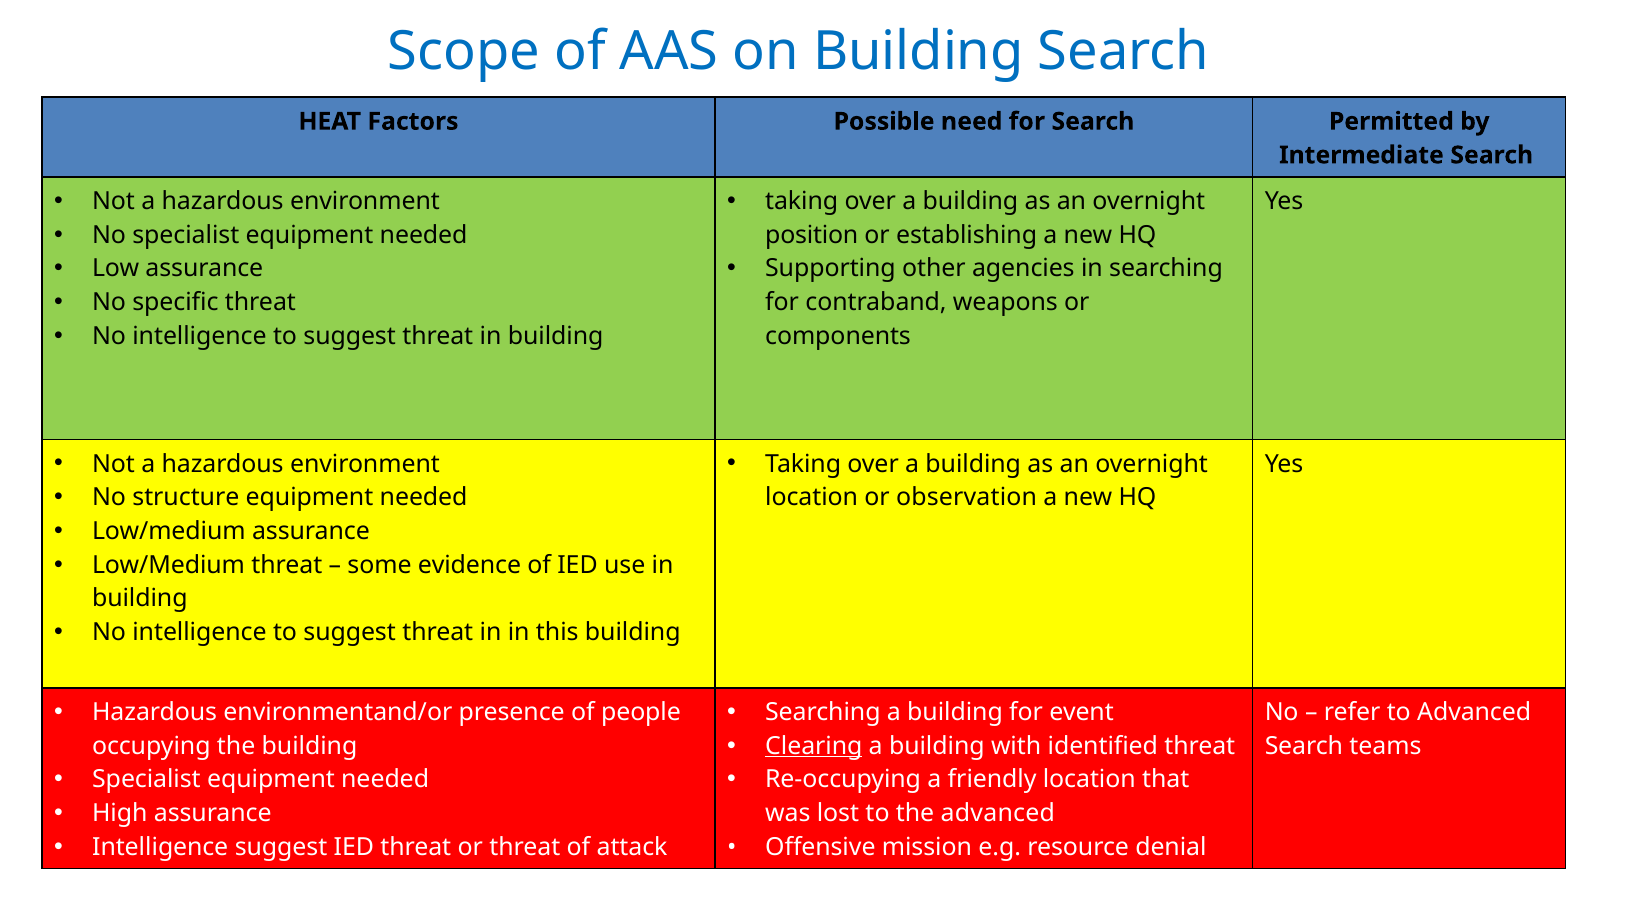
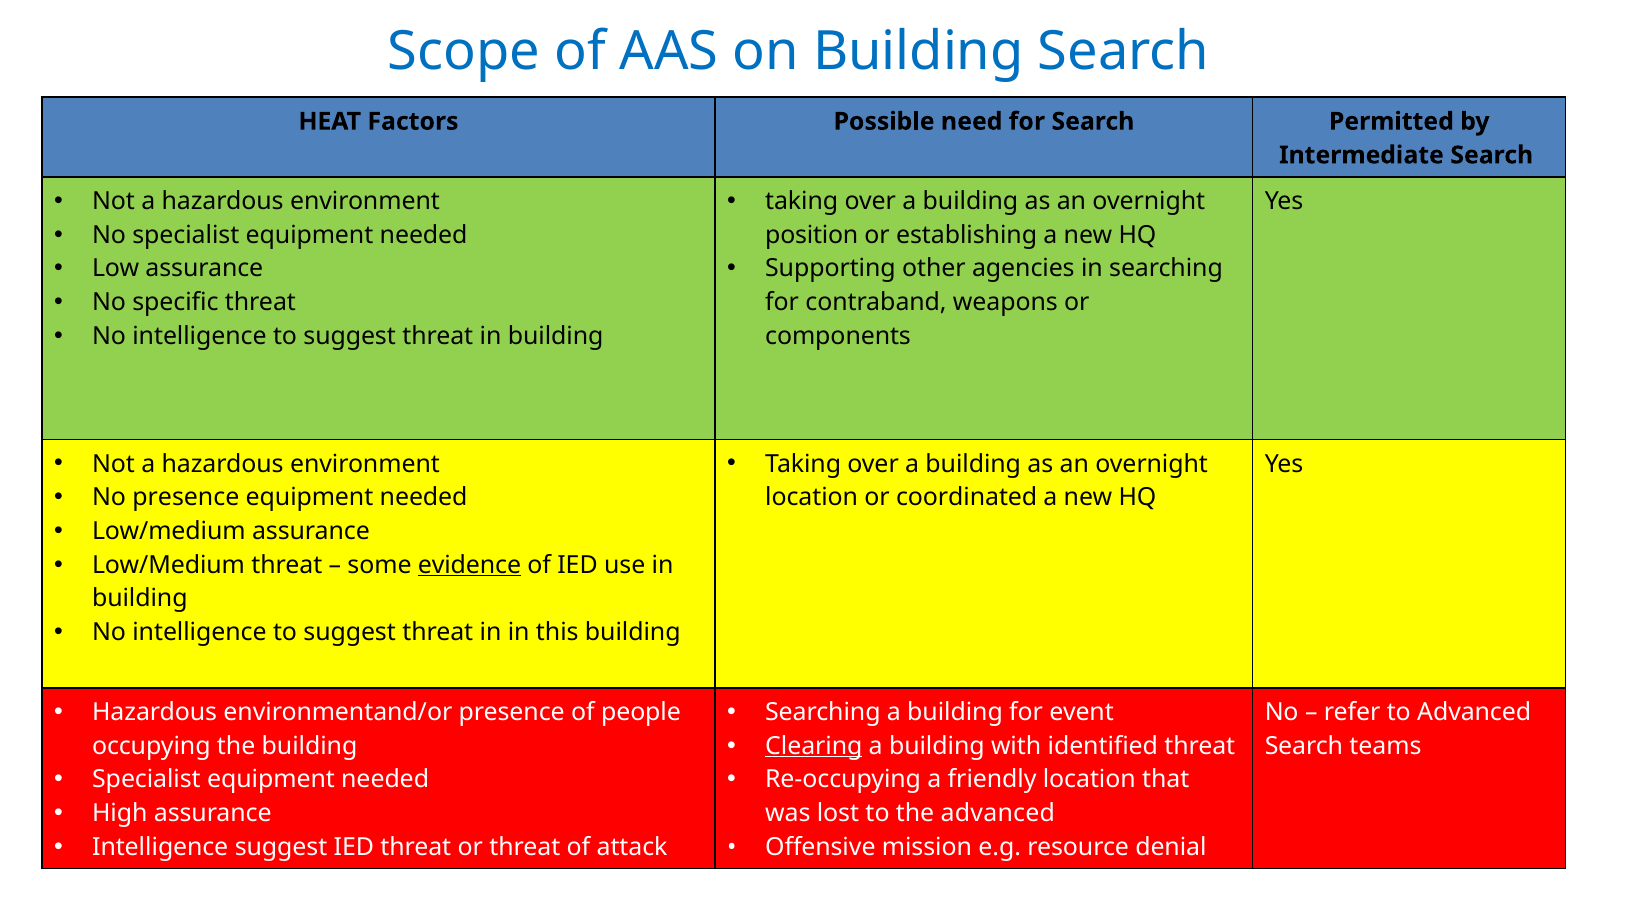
No structure: structure -> presence
observation: observation -> coordinated
evidence underline: none -> present
